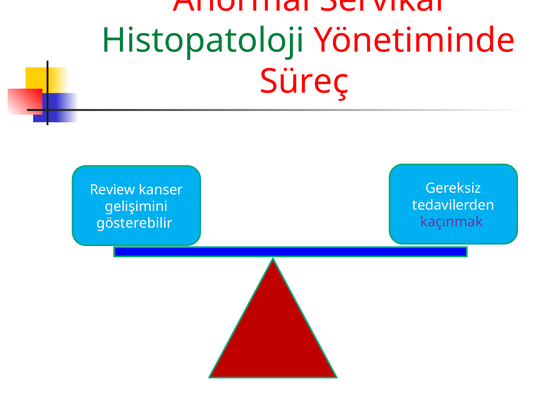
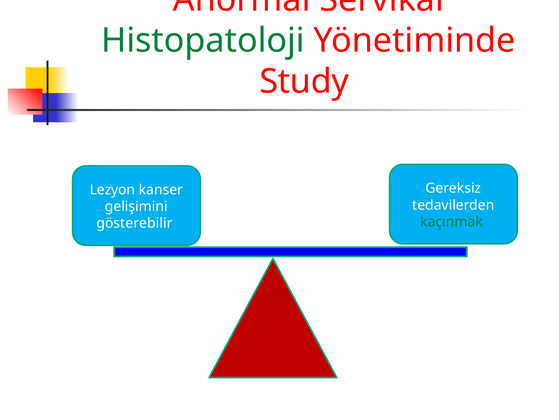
Süreç: Süreç -> Study
Review: Review -> Lezyon
kaçınmak colour: purple -> green
